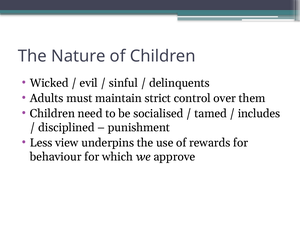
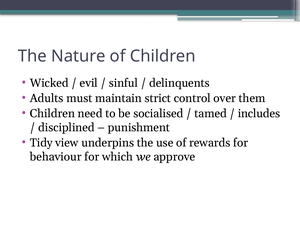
Less: Less -> Tidy
